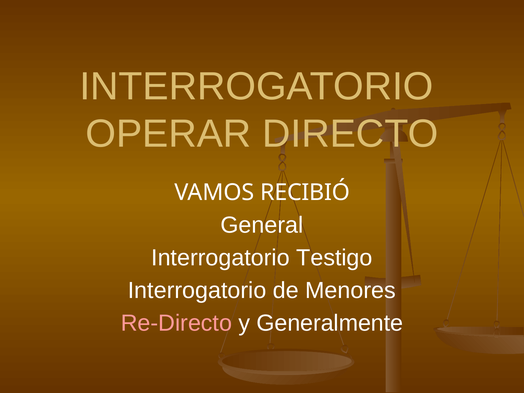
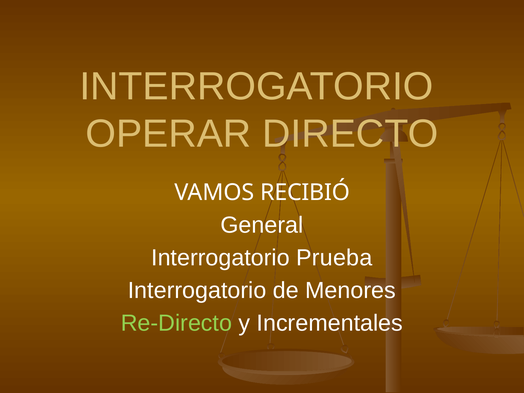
Testigo: Testigo -> Prueba
Re-Directo colour: pink -> light green
Generalmente: Generalmente -> Incrementales
